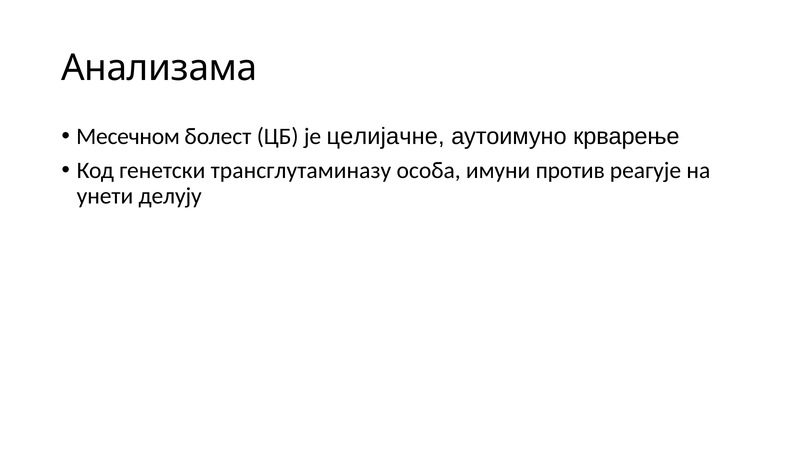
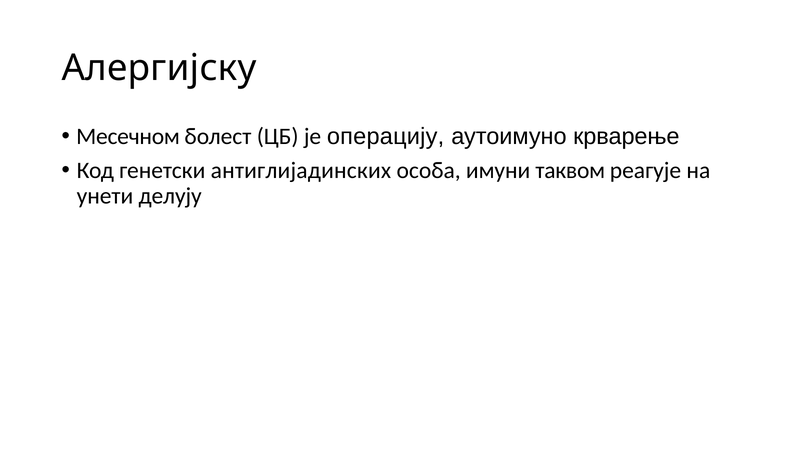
Анализама: Анализама -> Алергијску
целијачне: целијачне -> операцију
трансглутаминазу: трансглутаминазу -> антиглијадинских
против: против -> таквом
